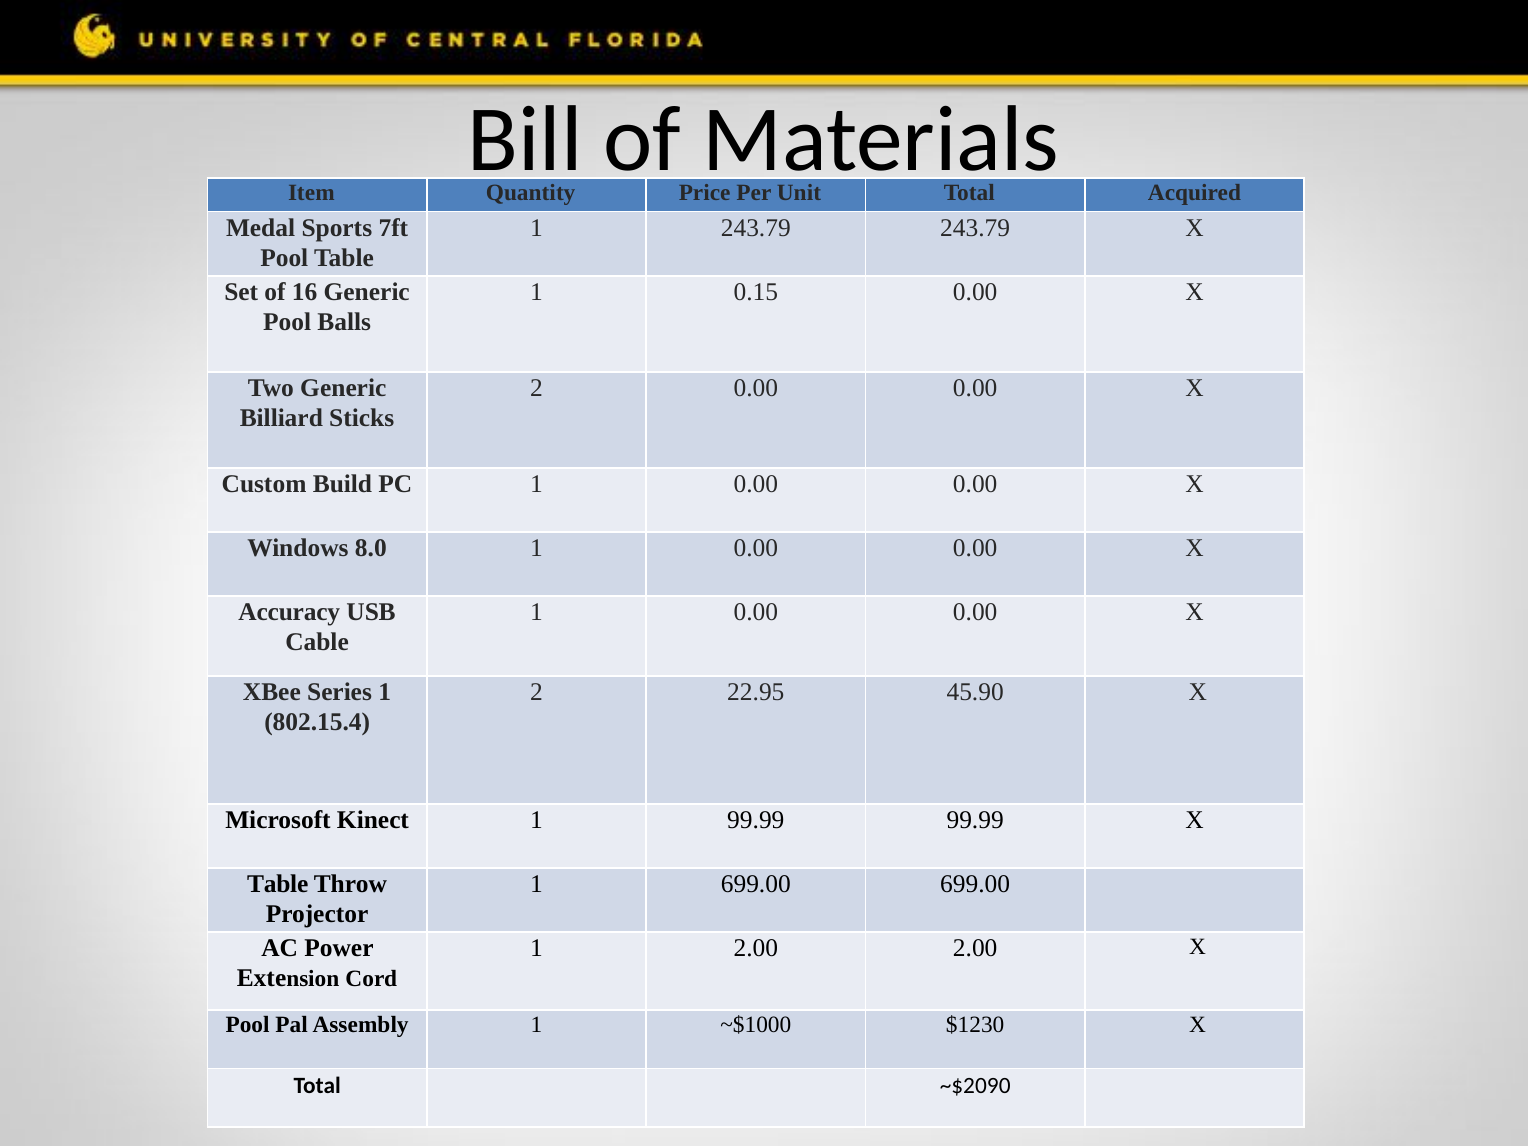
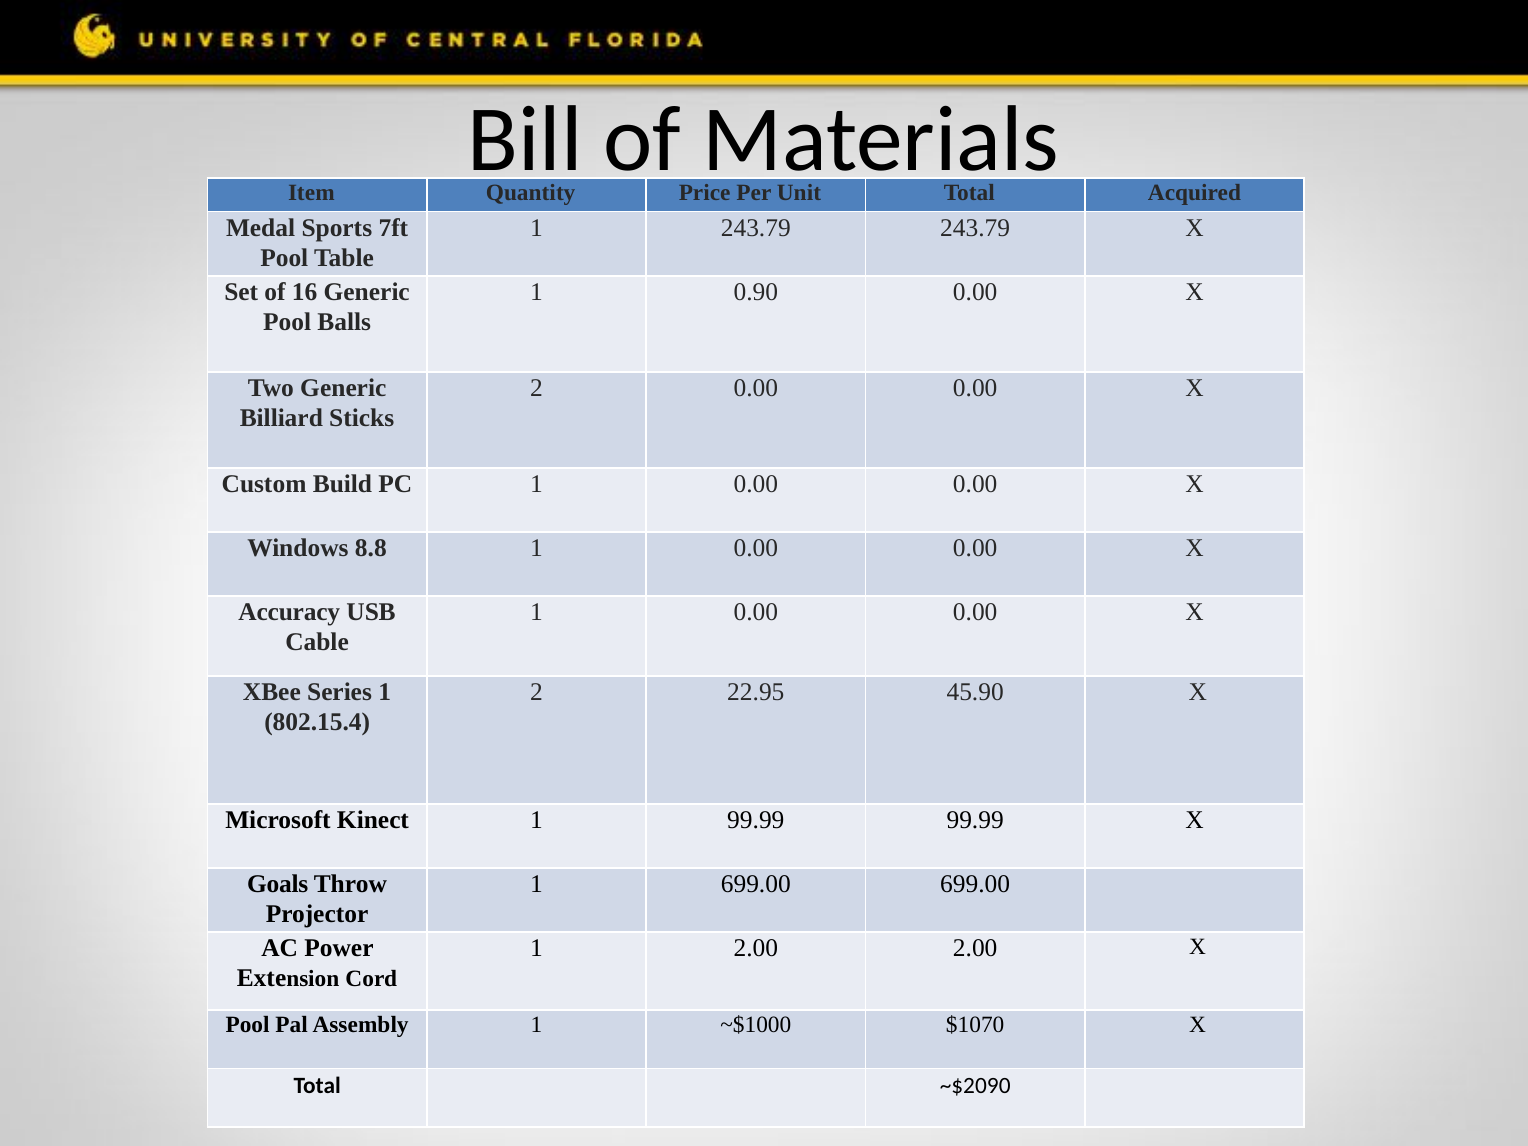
0.15: 0.15 -> 0.90
8.0: 8.0 -> 8.8
Table at (278, 884): Table -> Goals
$1230: $1230 -> $1070
